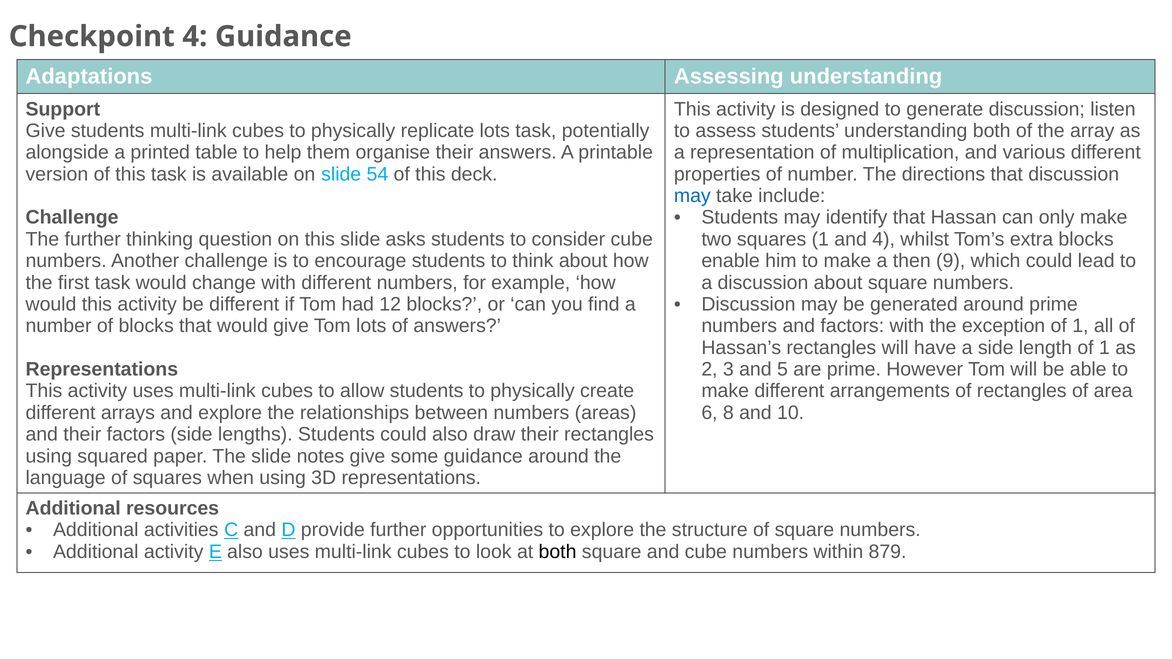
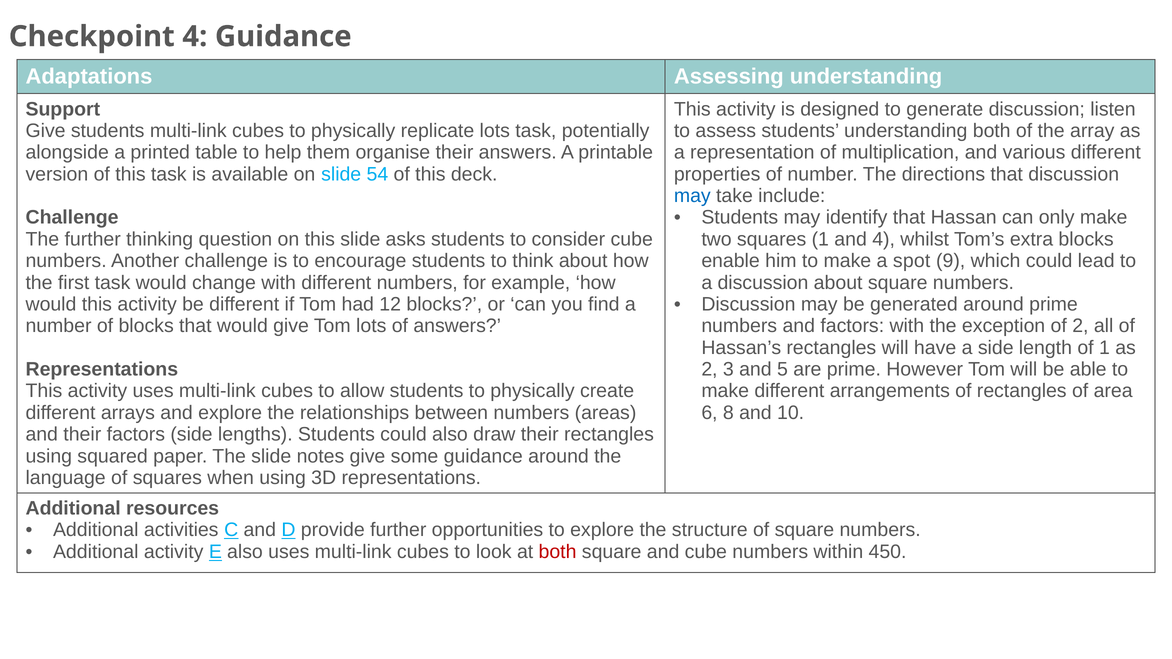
then: then -> spot
exception of 1: 1 -> 2
both at (558, 552) colour: black -> red
879: 879 -> 450
